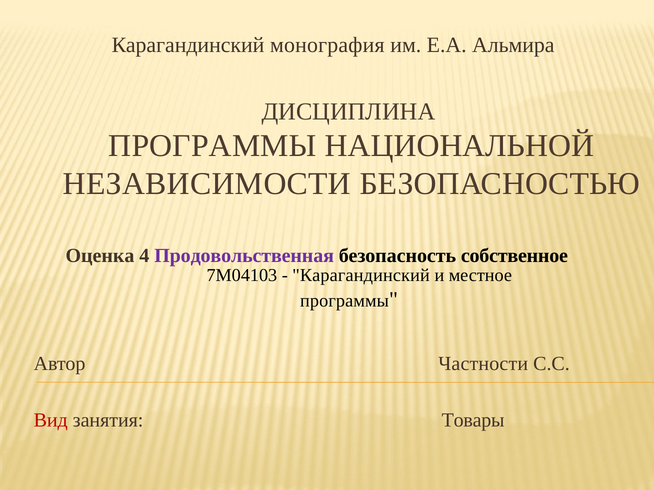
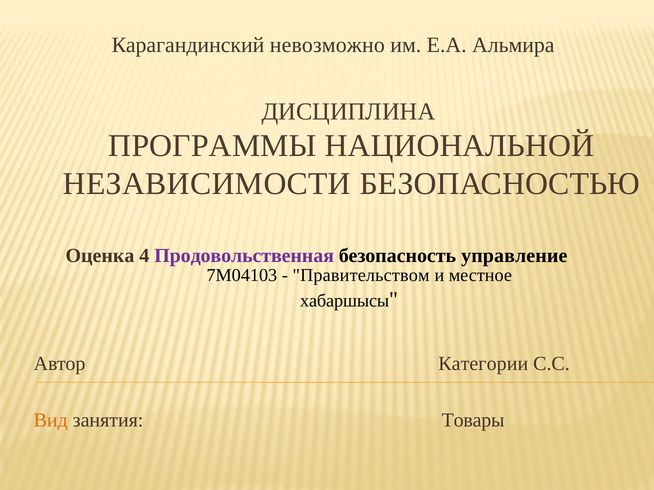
монография: монография -> невозможно
собственное: собственное -> управление
Карагандинский at (361, 276): Карагандинский -> Правительством
программы at (344, 301): программы -> хабаршысы
Частности: Частности -> Категории
Вид colour: red -> orange
